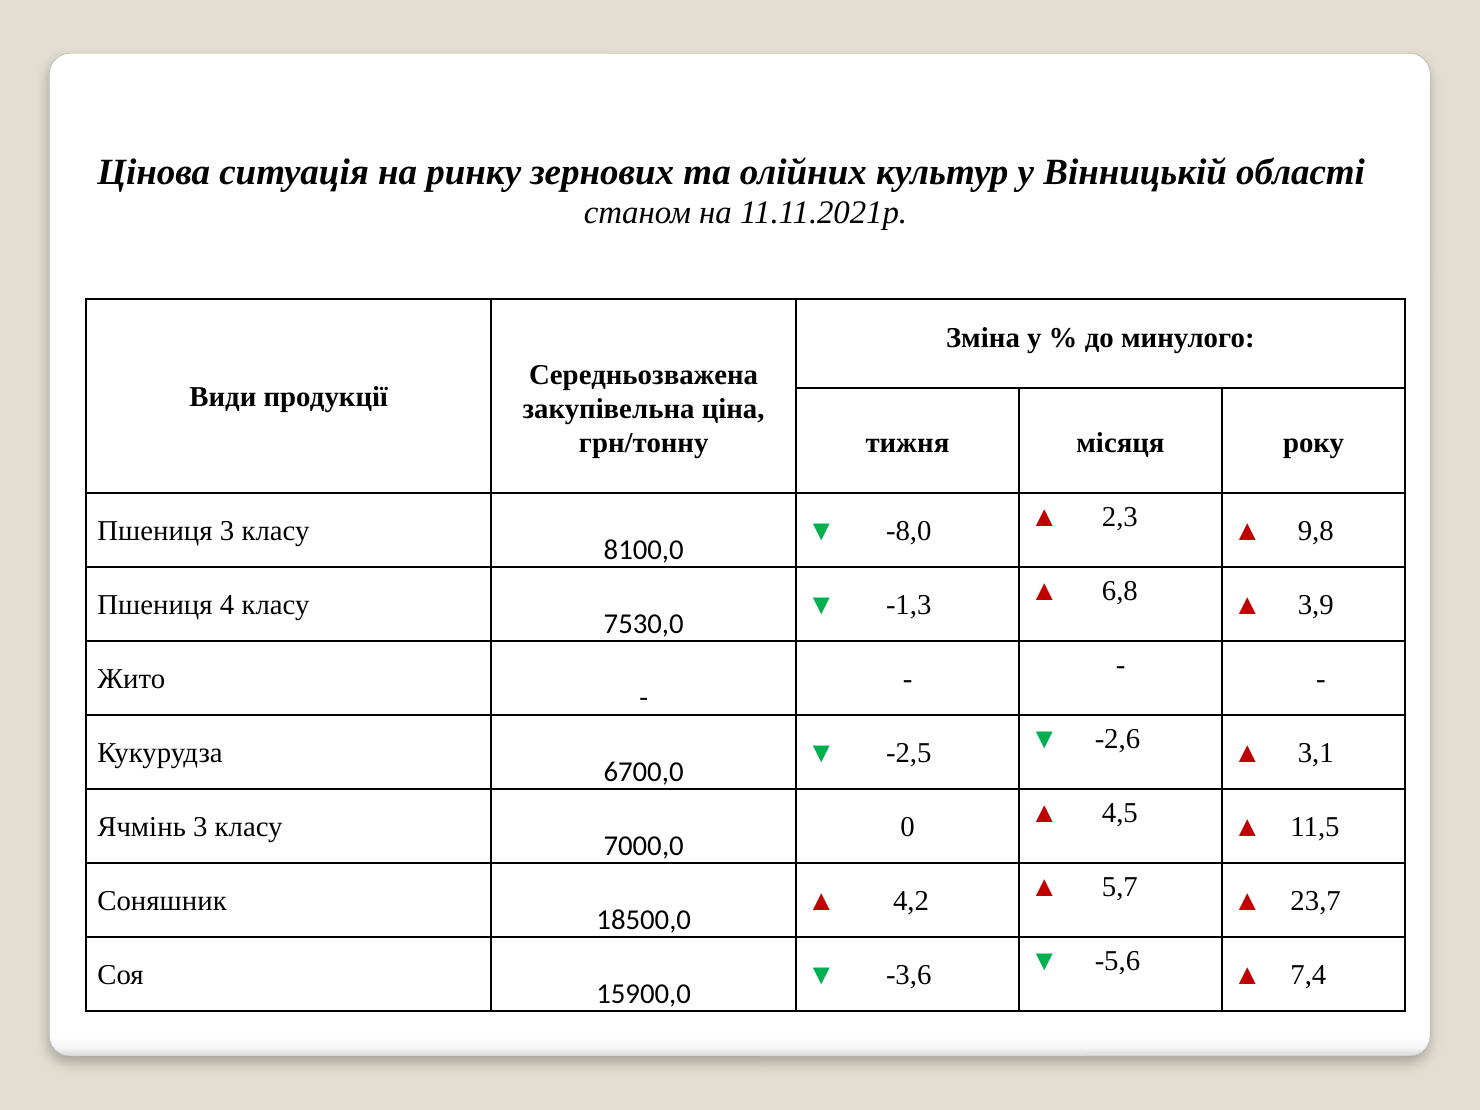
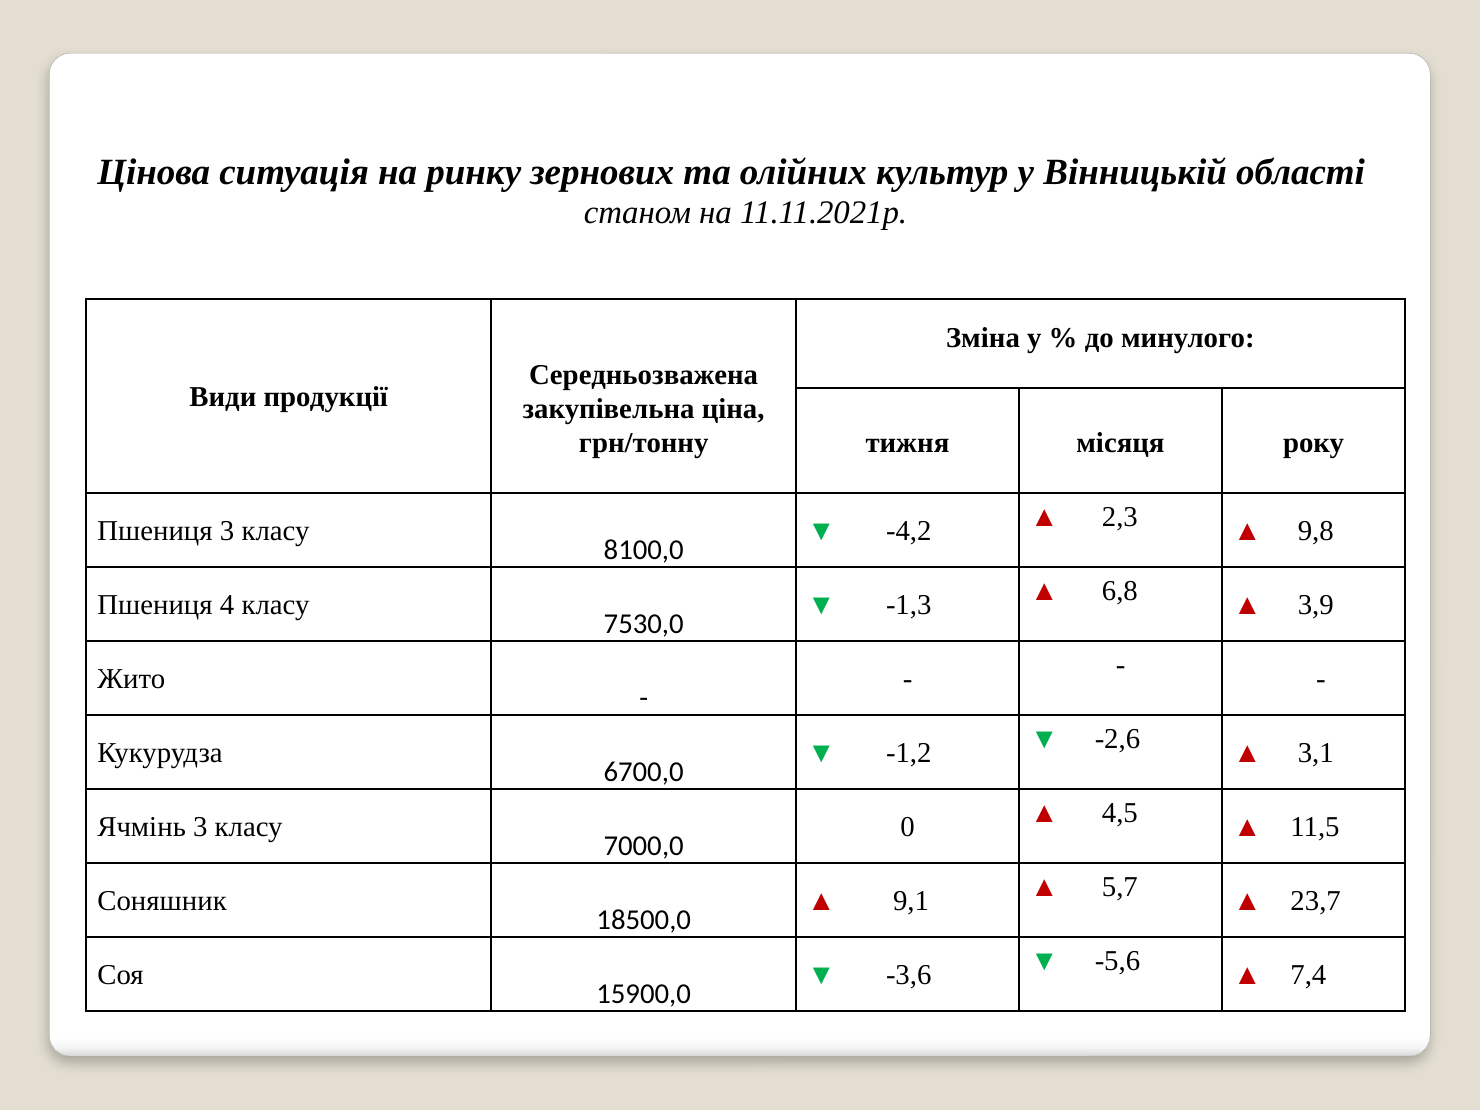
-8,0: -8,0 -> -4,2
-2,5: -2,5 -> -1,2
4,2: 4,2 -> 9,1
